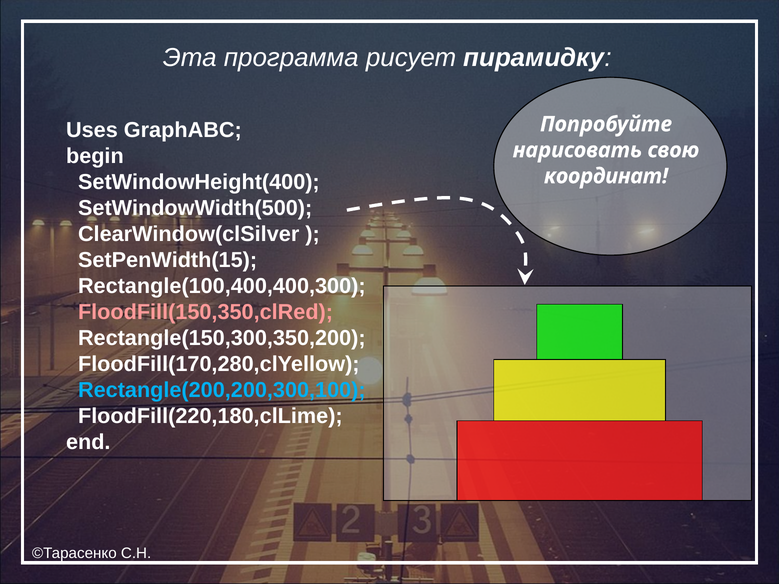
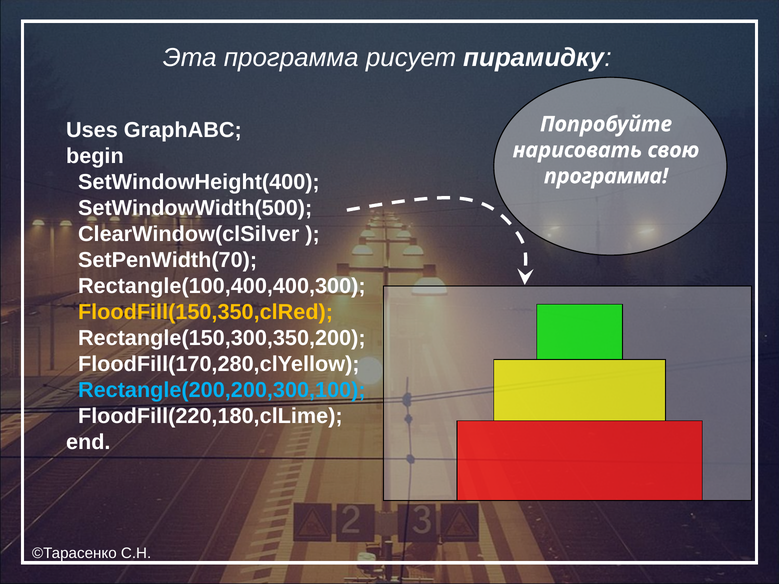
координат at (606, 176): координат -> программа
SetPenWidth(15: SetPenWidth(15 -> SetPenWidth(70
FloodFill(150,350,clRed colour: pink -> yellow
